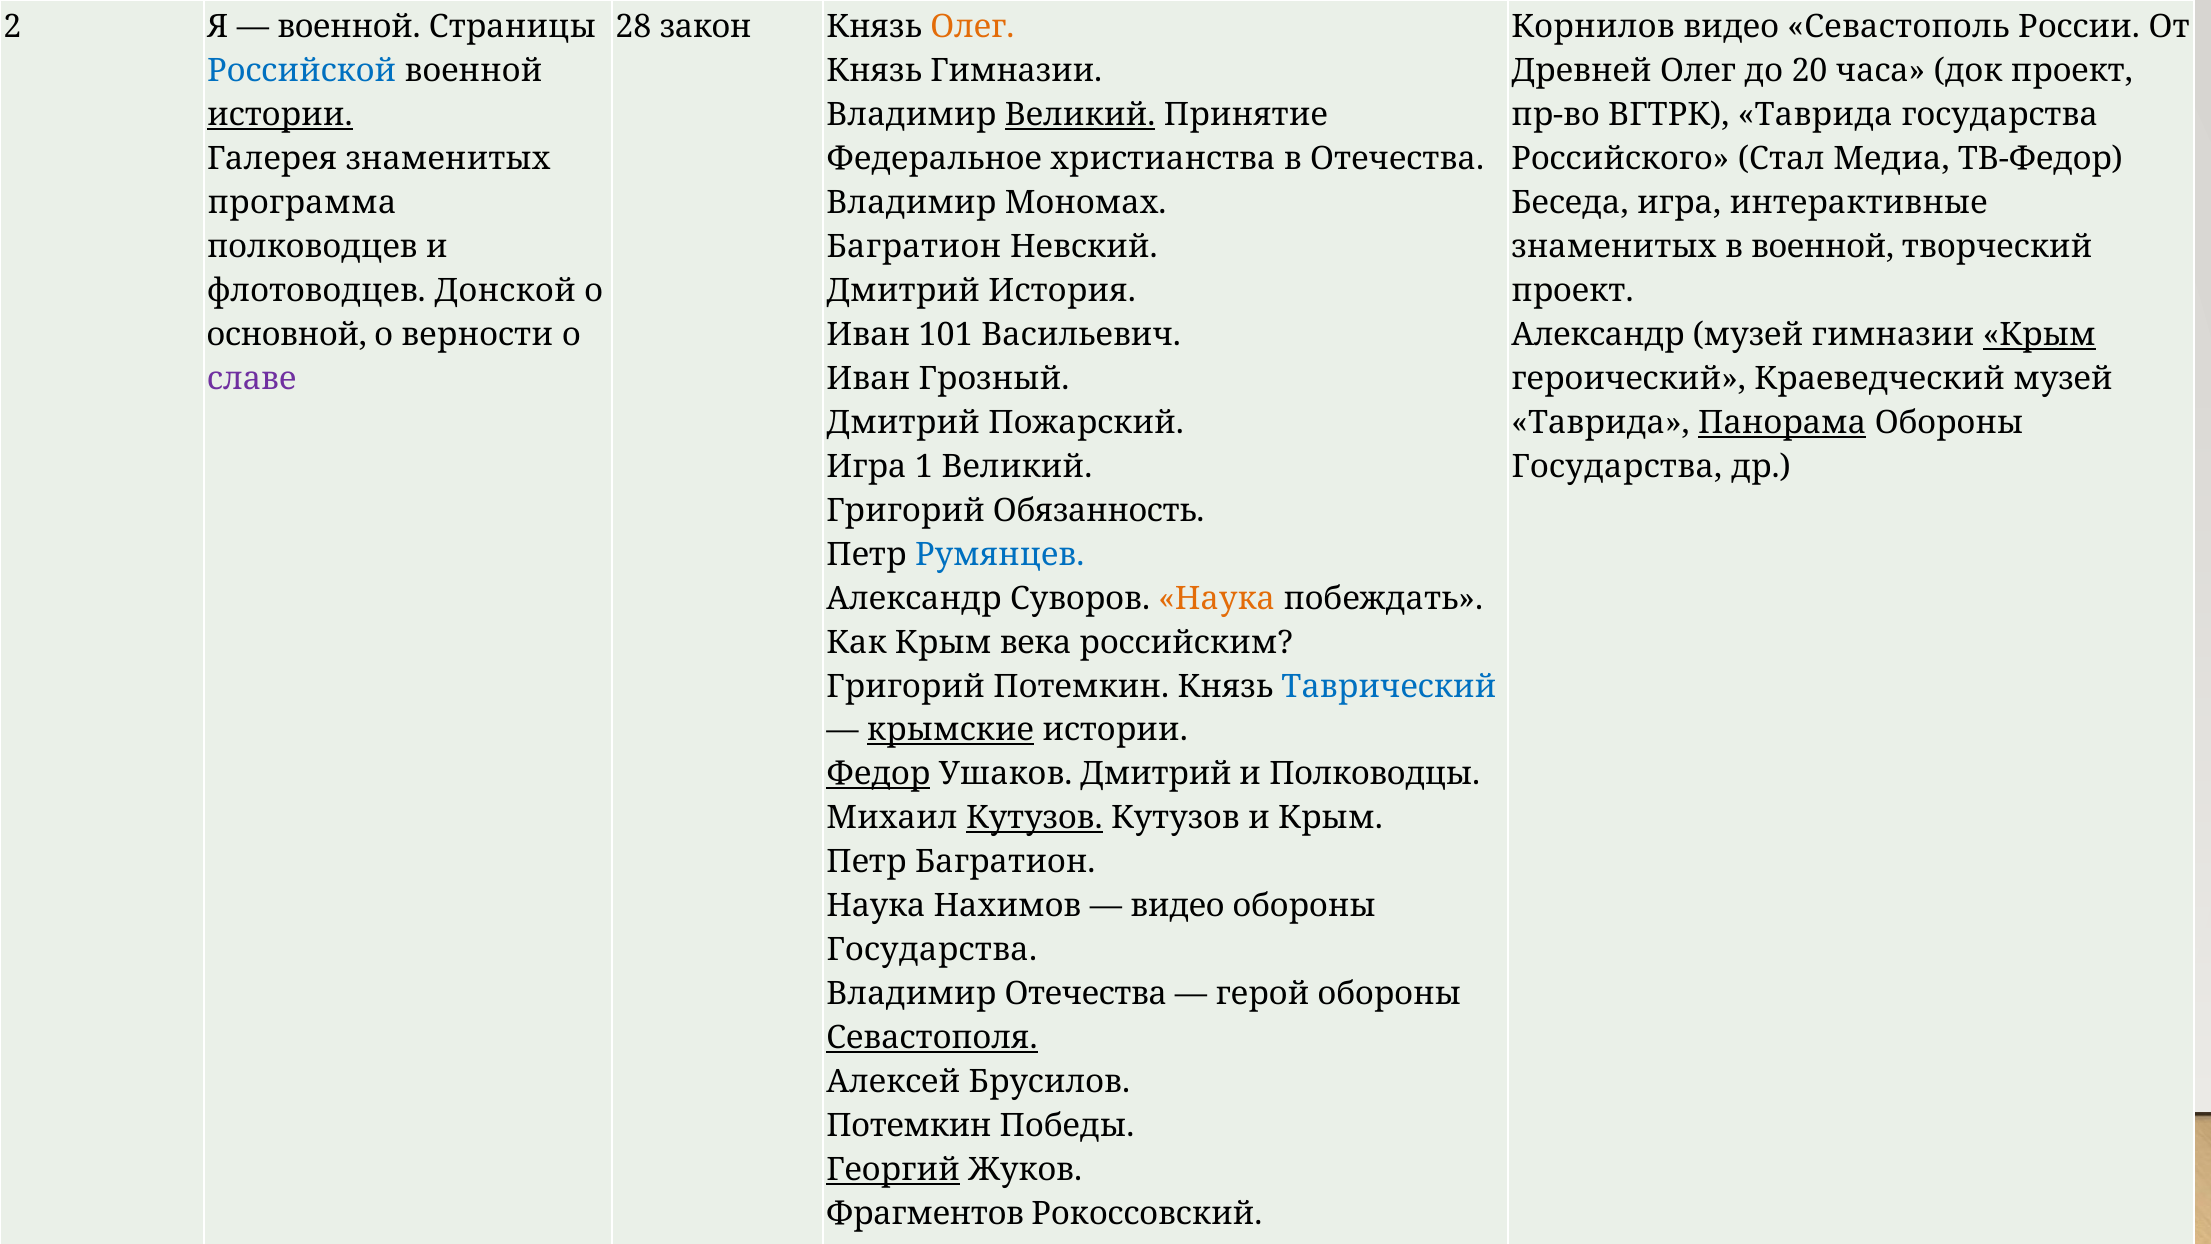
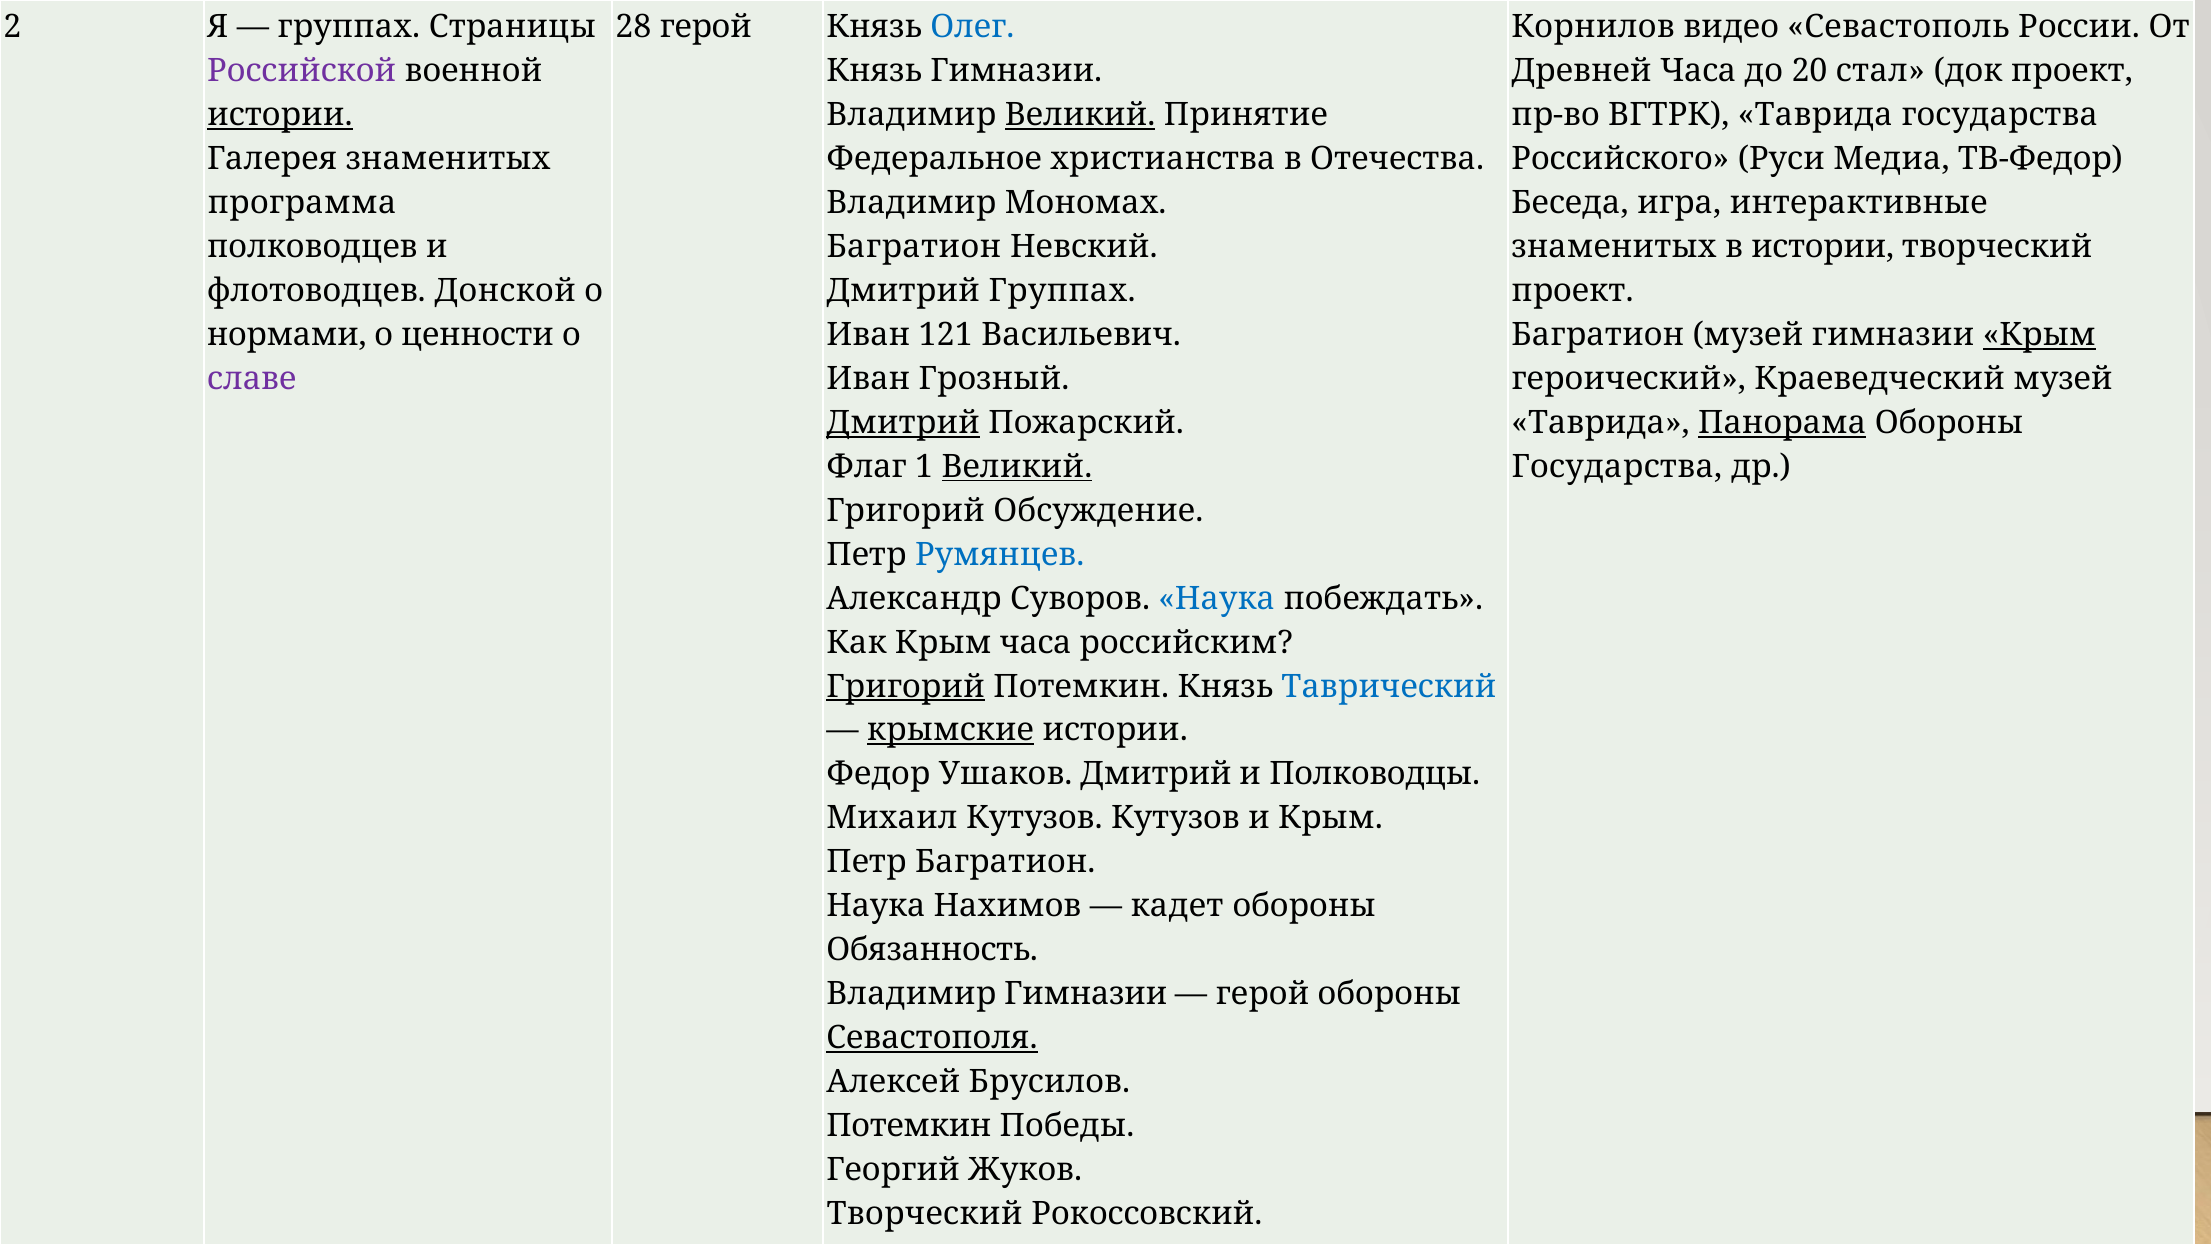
военной at (349, 27): военной -> группах
28 закон: закон -> герой
Олег at (972, 27) colour: orange -> blue
Российской colour: blue -> purple
Древней Олег: Олег -> Часа
часа: часа -> стал
Стал: Стал -> Руси
в военной: военной -> истории
Дмитрий История: История -> Группах
основной: основной -> нормами
верности: верности -> ценности
101: 101 -> 121
Александр at (1598, 335): Александр -> Багратион
Дмитрий at (903, 423) underline: none -> present
Игра at (866, 467): Игра -> Флаг
Великий at (1017, 467) underline: none -> present
Обязанность: Обязанность -> Обсуждение
Наука at (1217, 598) colour: orange -> blue
Крым века: века -> часа
Григорий at (906, 686) underline: none -> present
Федор underline: present -> none
Кутузов at (1034, 818) underline: present -> none
видео at (1177, 906): видео -> кадет
Государства at (932, 950): Государства -> Обязанность
Владимир Отечества: Отечества -> Гимназии
Георгий underline: present -> none
Фрагментов at (925, 1213): Фрагментов -> Творческий
